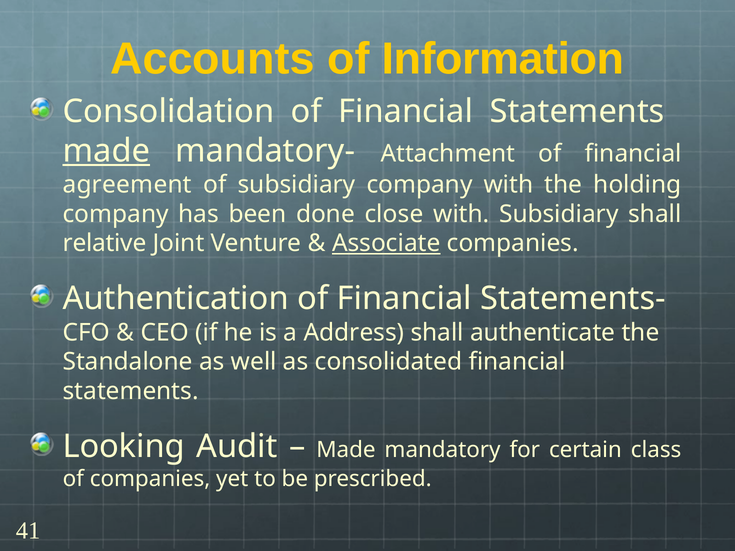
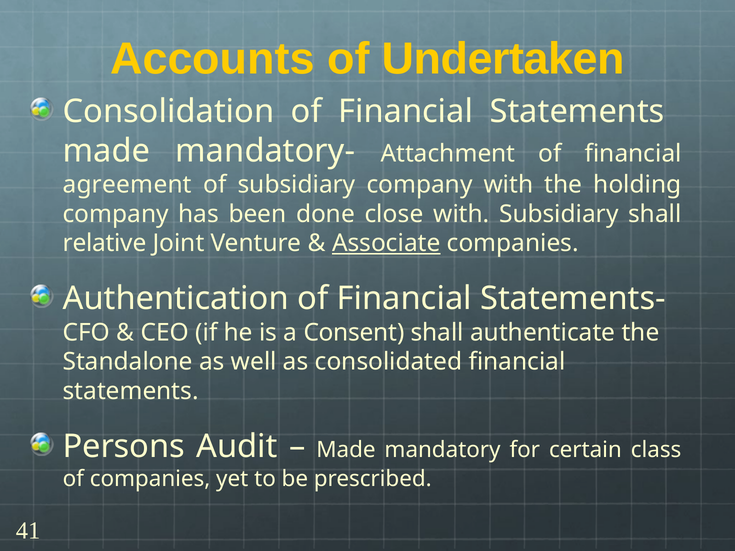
Information: Information -> Undertaken
made at (106, 151) underline: present -> none
Address: Address -> Consent
Looking: Looking -> Persons
